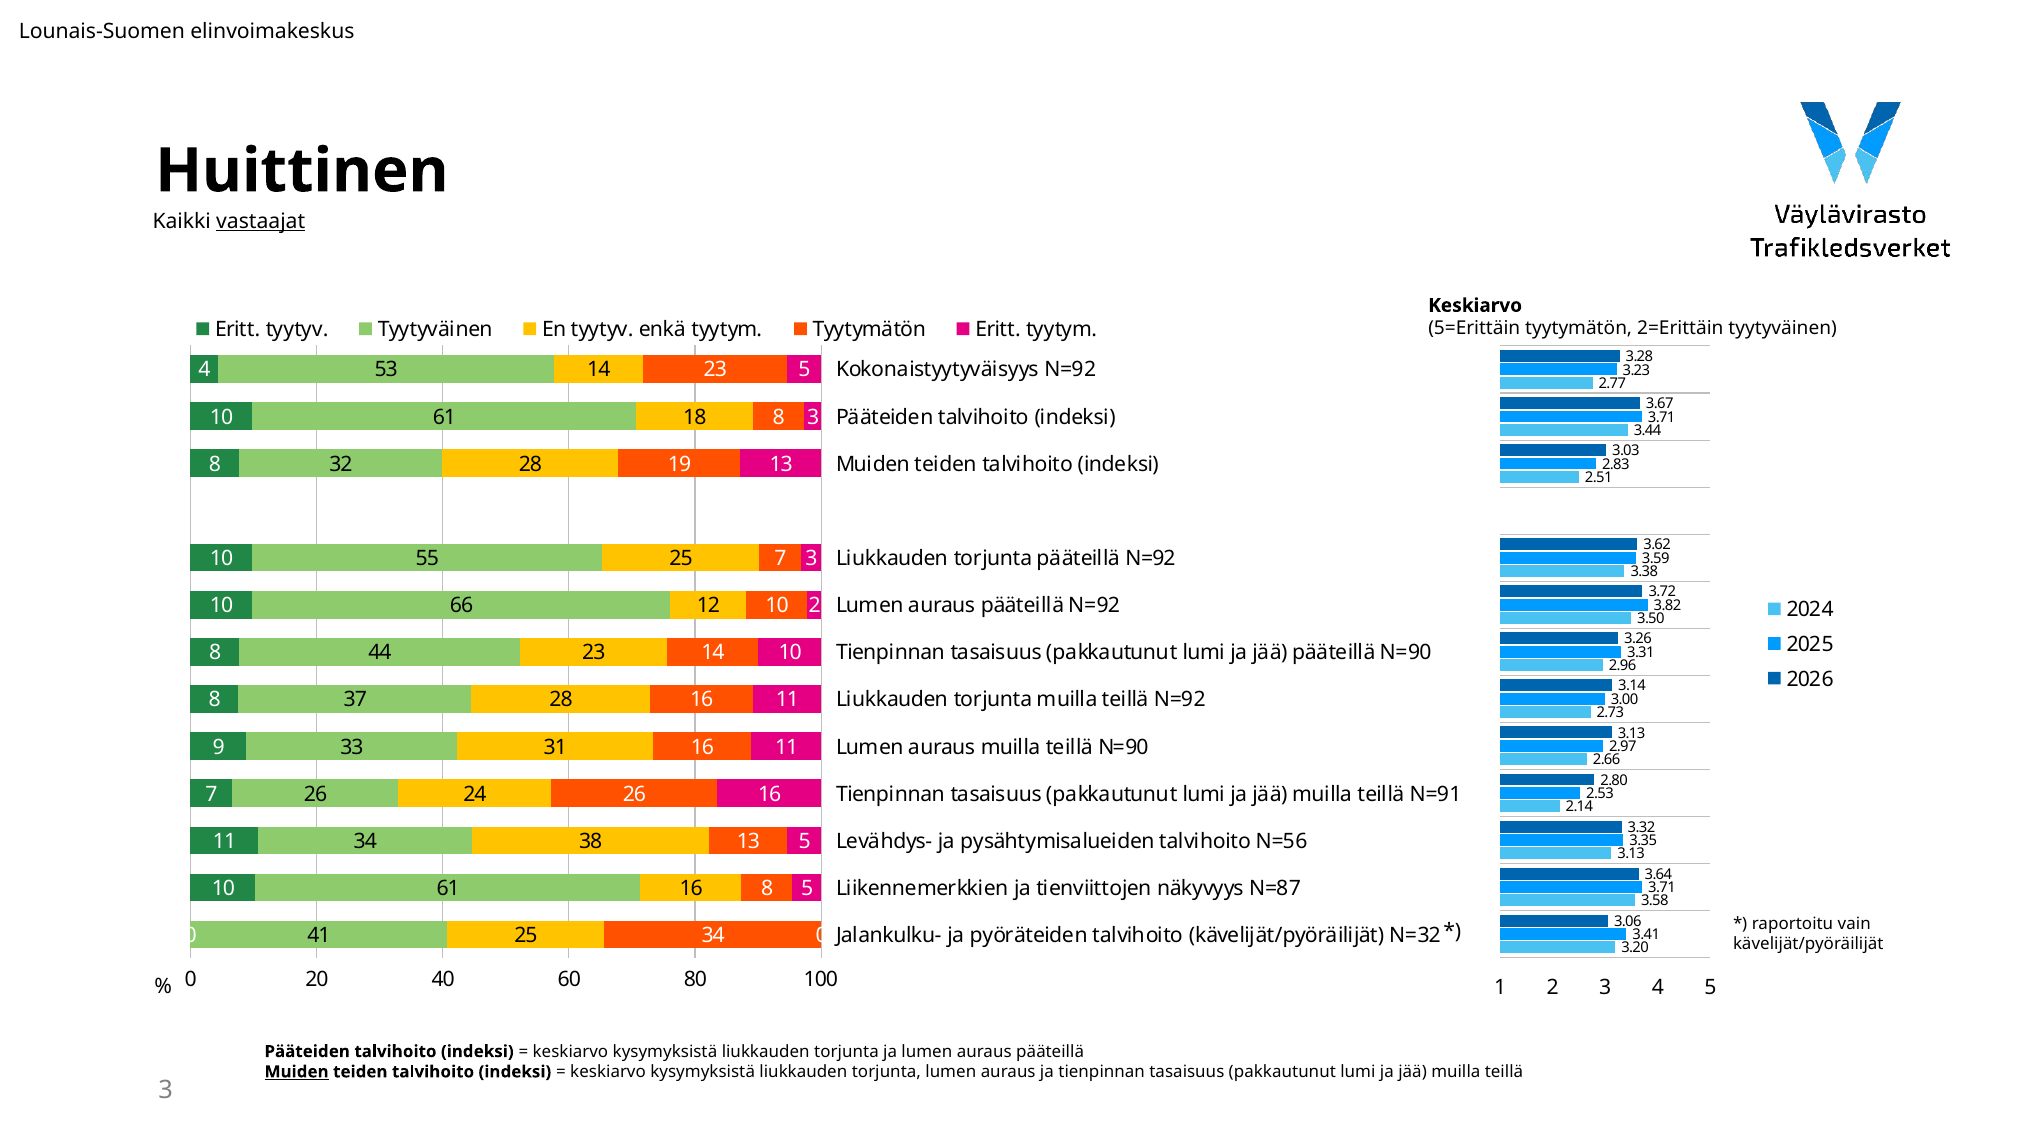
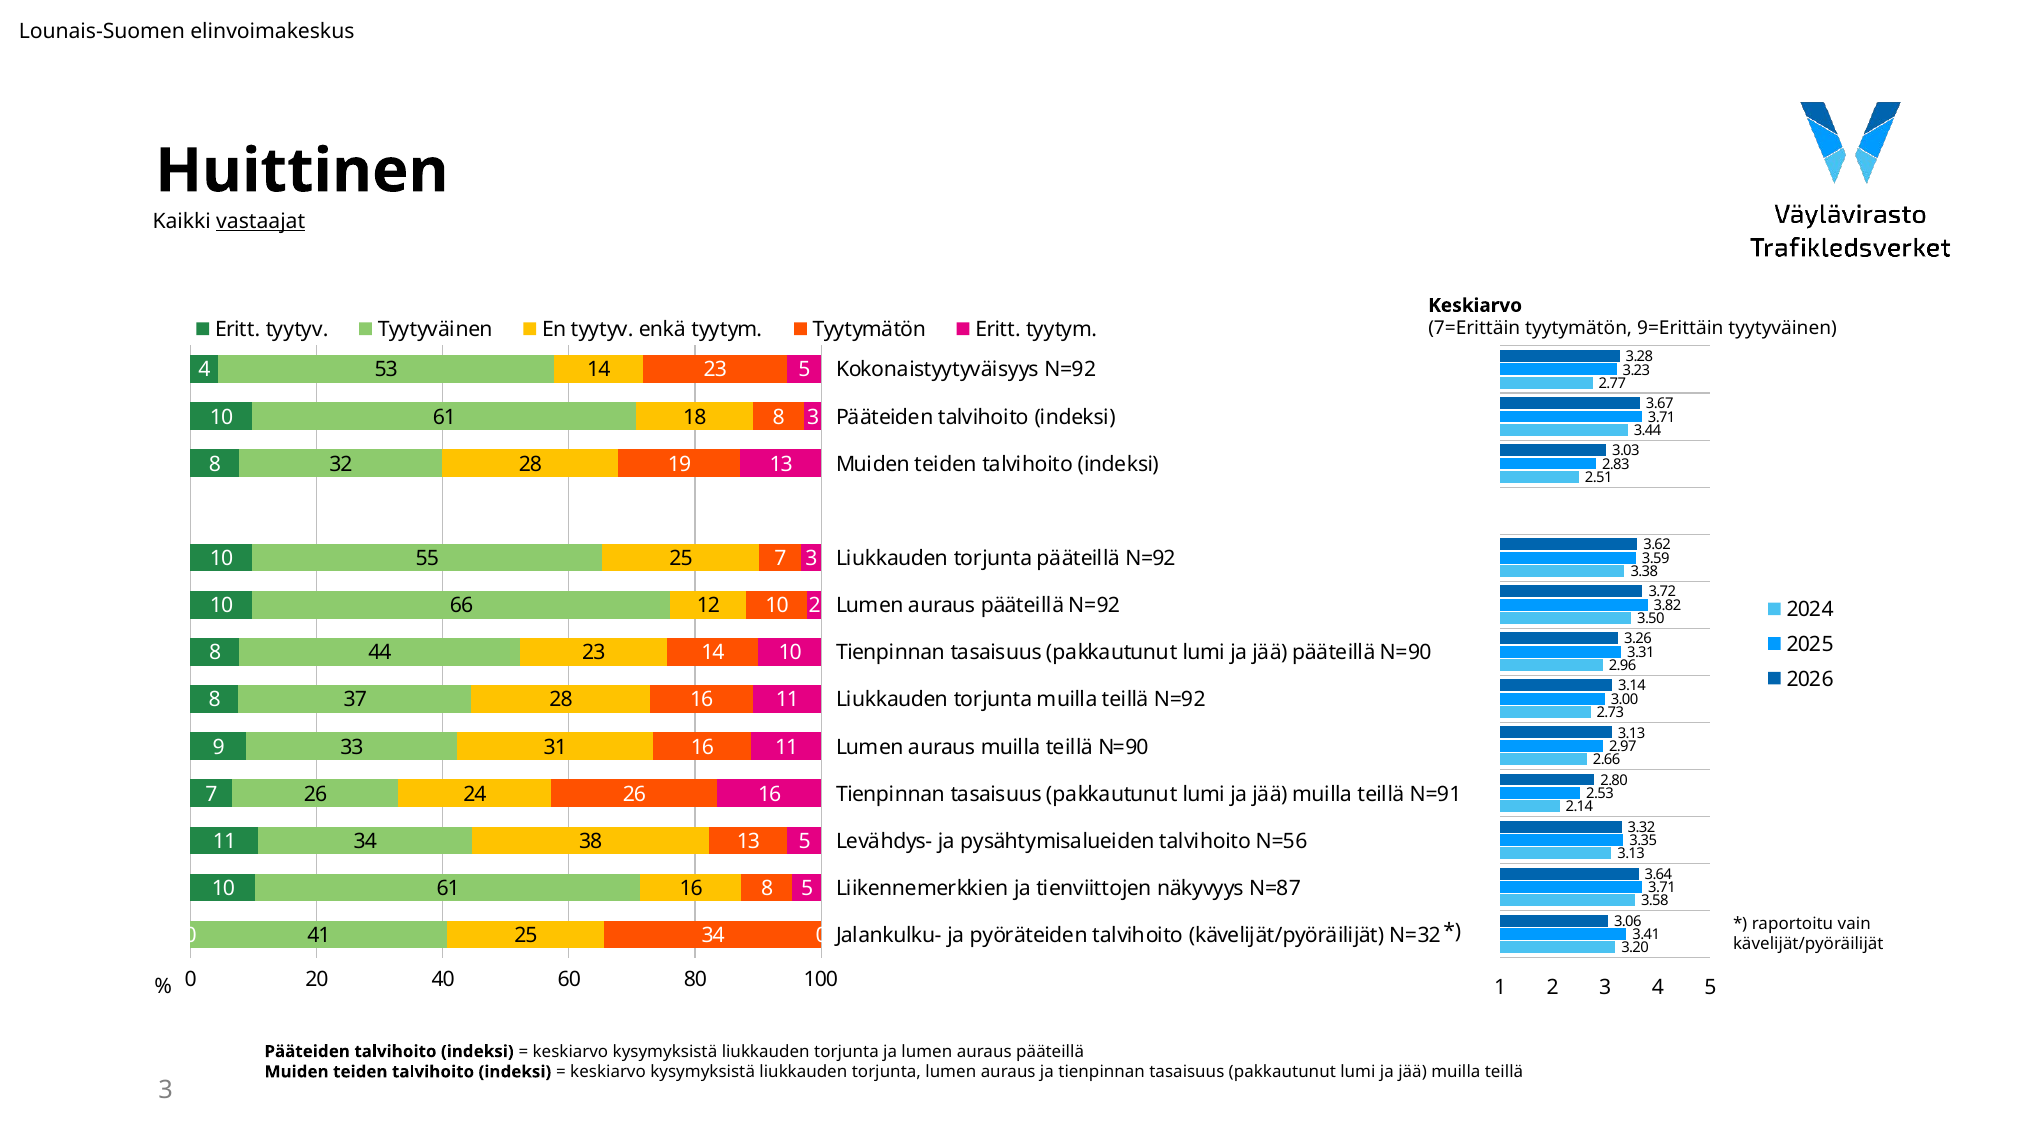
5=Erittäin: 5=Erittäin -> 7=Erittäin
2=Erittäin: 2=Erittäin -> 9=Erittäin
Muiden at (297, 1072) underline: present -> none
